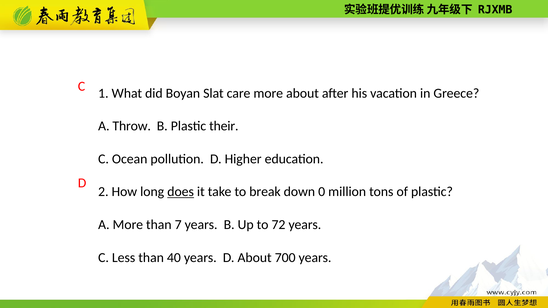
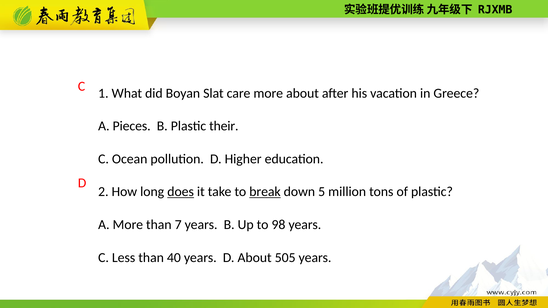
Throw: Throw -> Pieces
break underline: none -> present
0: 0 -> 5
72: 72 -> 98
700: 700 -> 505
